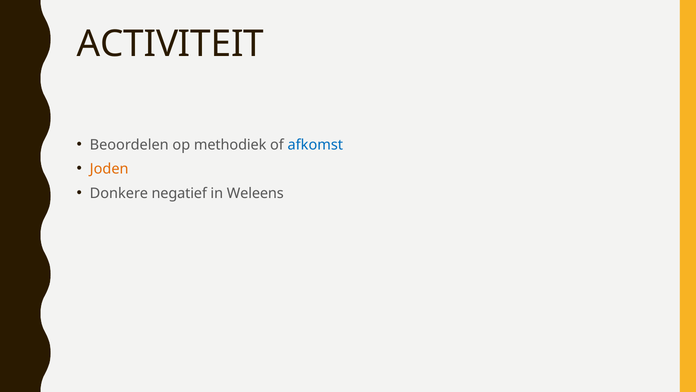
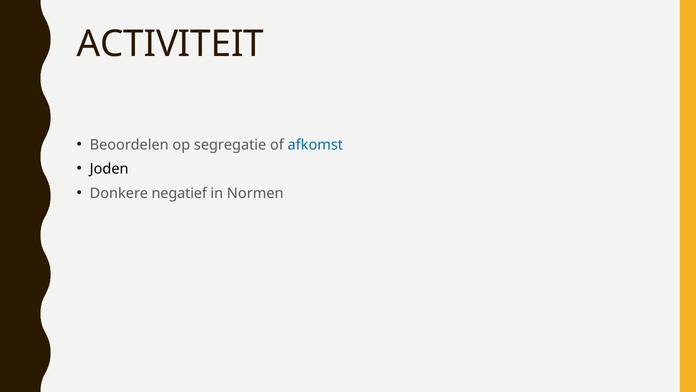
methodiek: methodiek -> segregatie
Joden colour: orange -> black
Weleens: Weleens -> Normen
